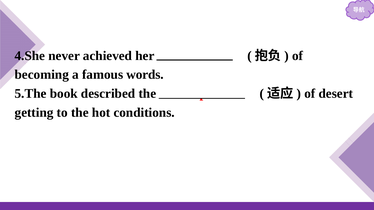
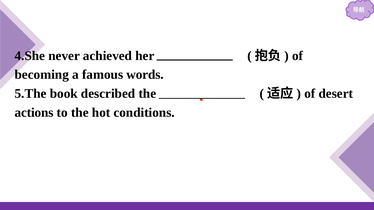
getting: getting -> actions
